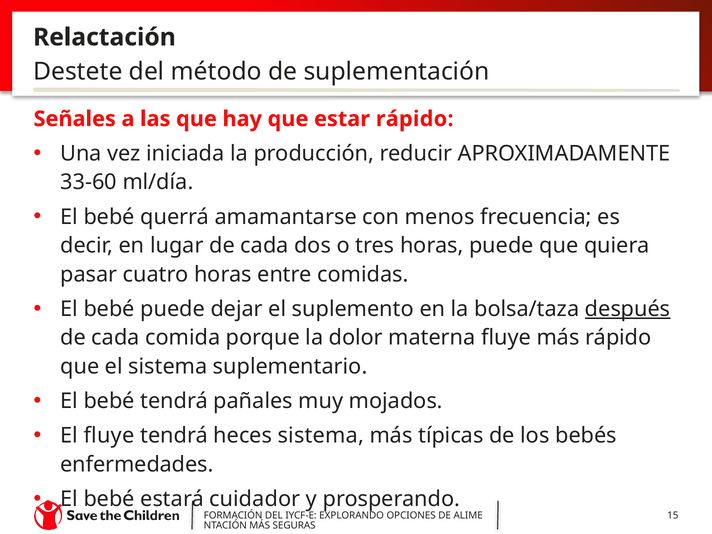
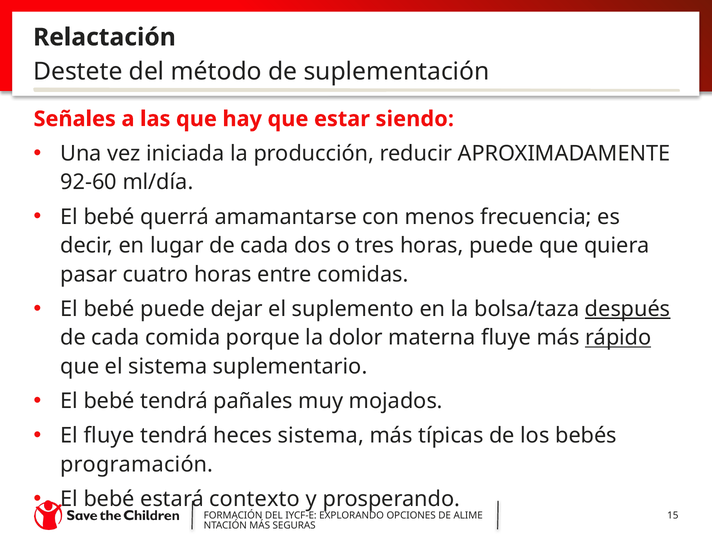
estar rápido: rápido -> siendo
33-60: 33-60 -> 92-60
rápido at (618, 338) underline: none -> present
enfermedades: enfermedades -> programación
cuidador: cuidador -> contexto
